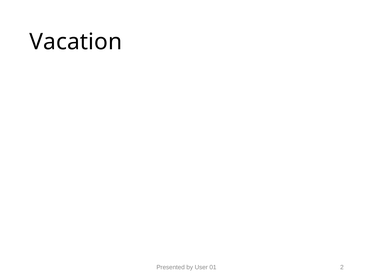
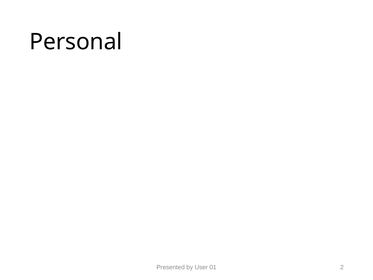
Vacation: Vacation -> Personal
